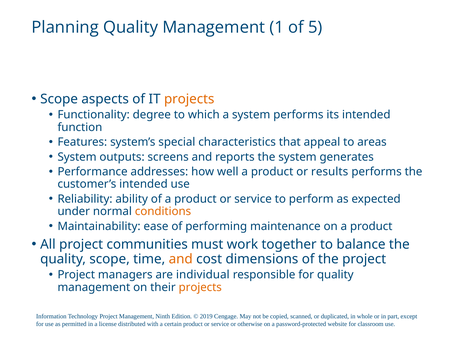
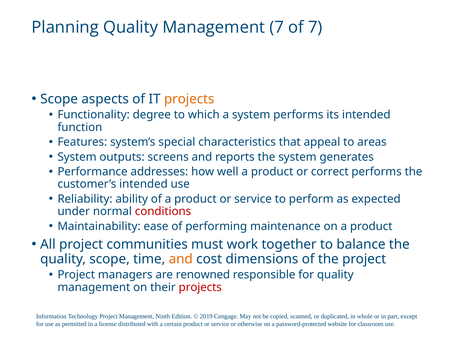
Management 1: 1 -> 7
of 5: 5 -> 7
results: results -> correct
conditions colour: orange -> red
individual: individual -> renowned
projects at (200, 287) colour: orange -> red
